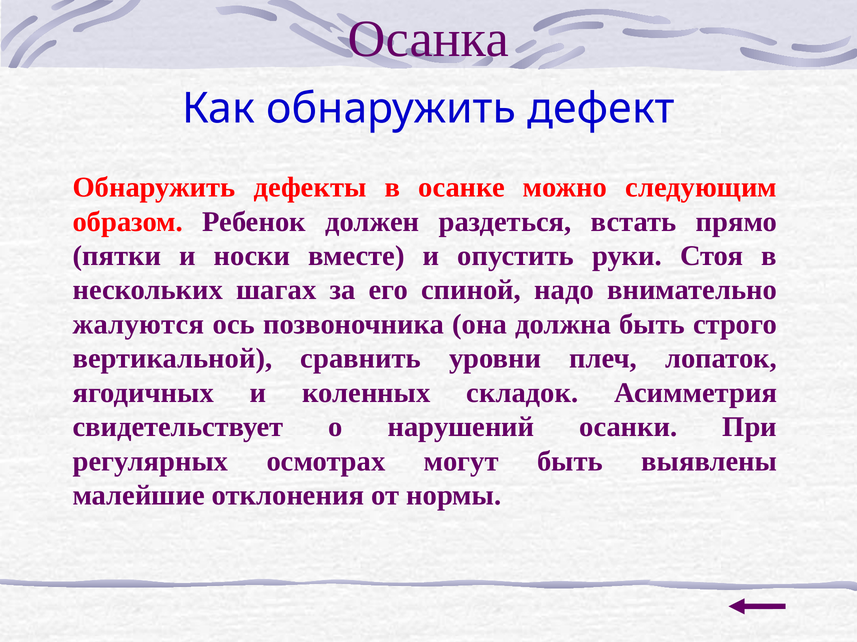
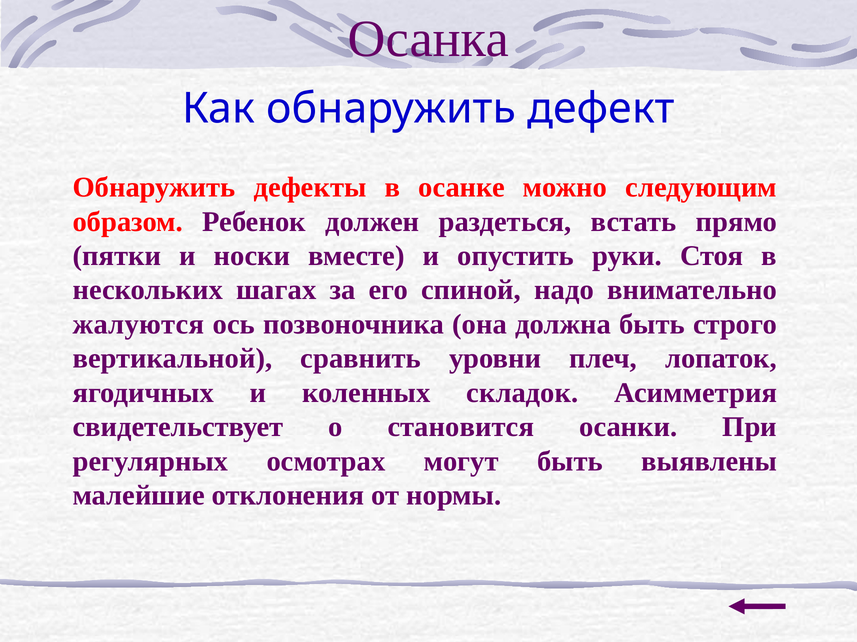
нарушений: нарушений -> становится
